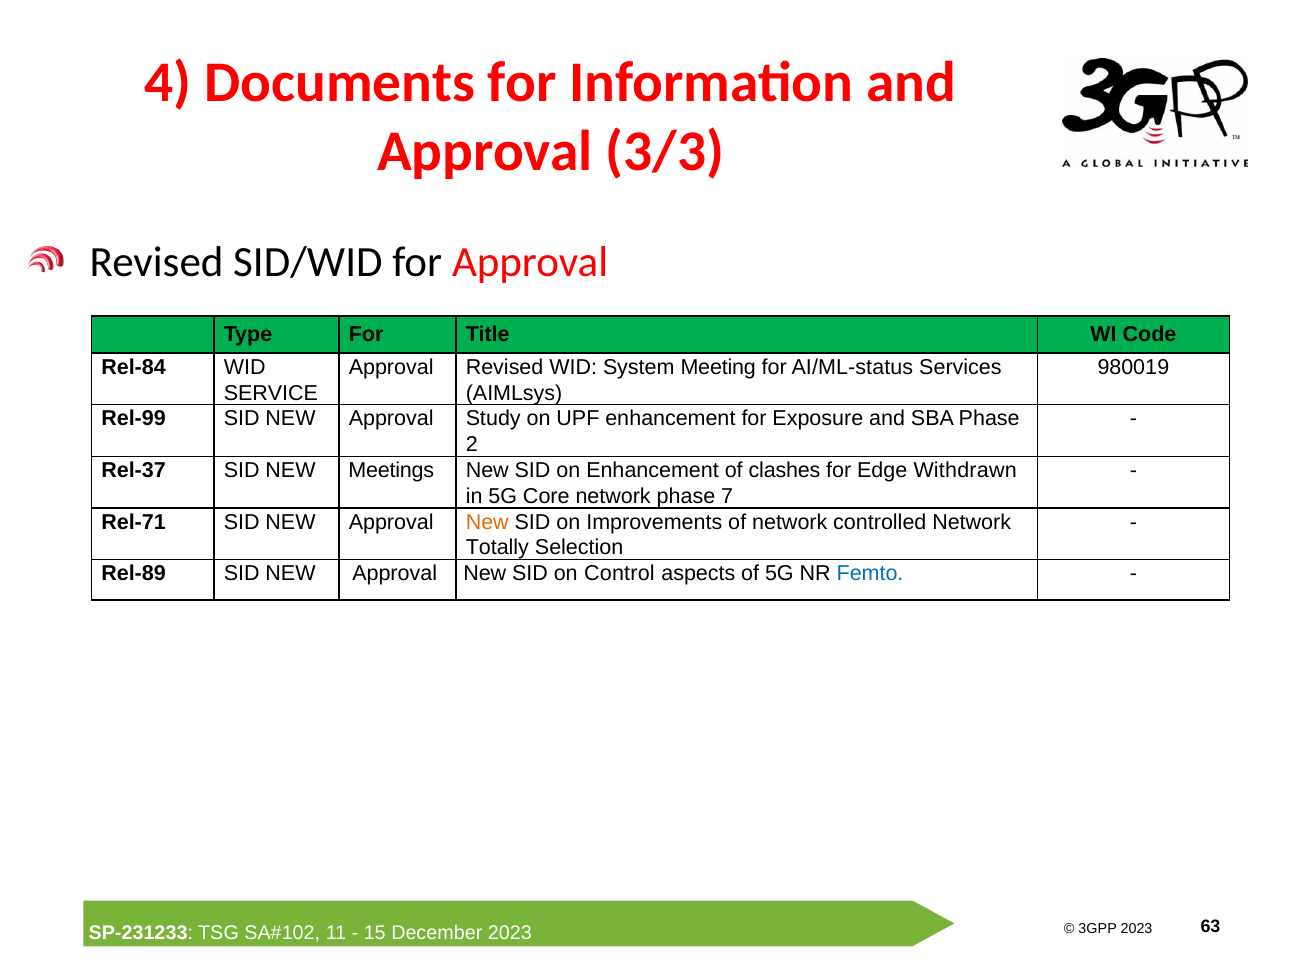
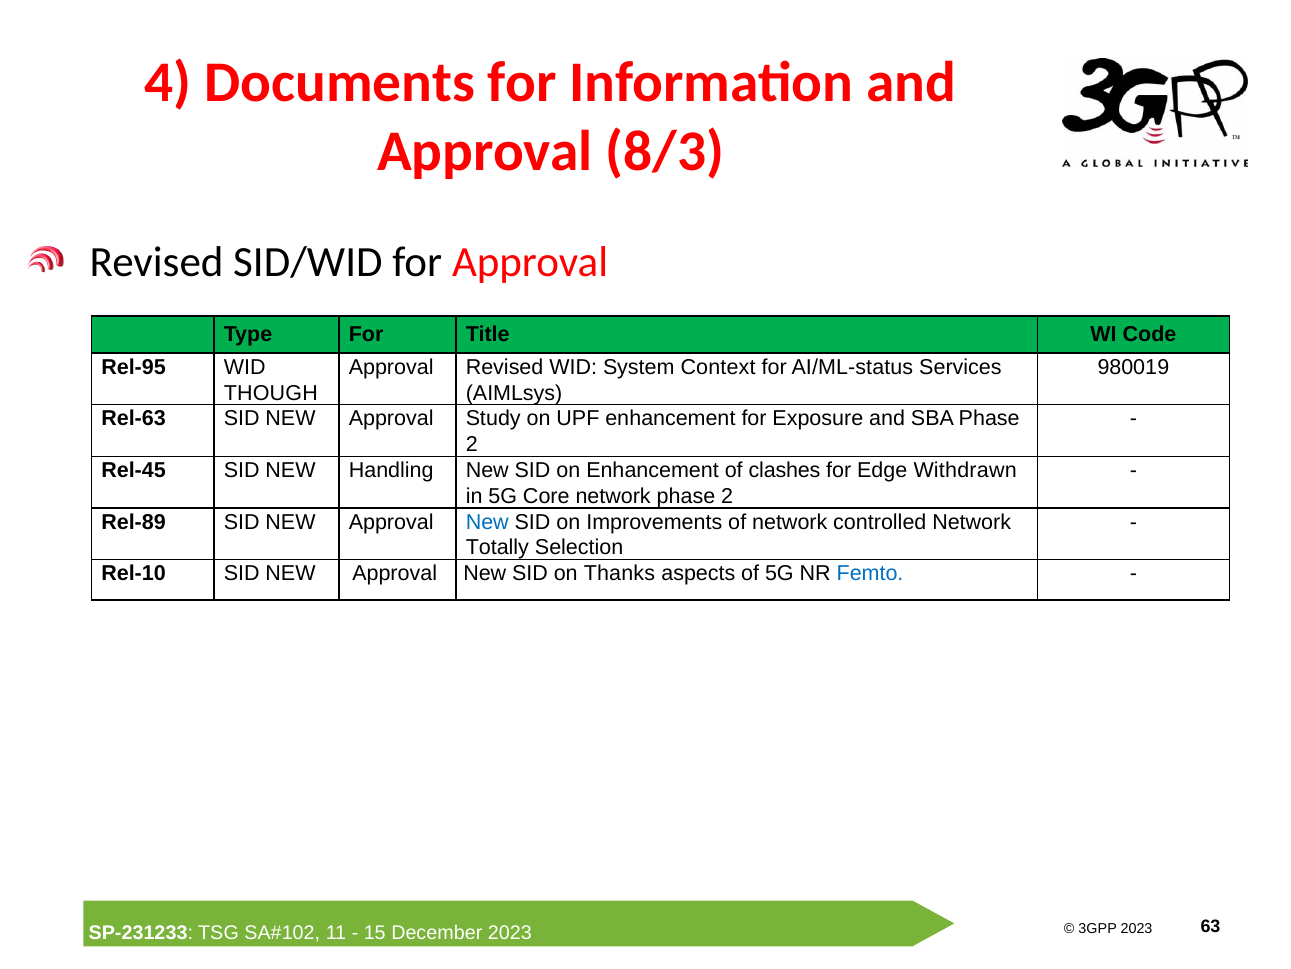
3/3: 3/3 -> 8/3
Rel-84: Rel-84 -> Rel-95
Meeting: Meeting -> Context
SERVICE: SERVICE -> THOUGH
Rel-99: Rel-99 -> Rel-63
Rel-37: Rel-37 -> Rel-45
Meetings: Meetings -> Handling
7 at (727, 496): 7 -> 2
Rel-71: Rel-71 -> Rel-89
New at (487, 522) colour: orange -> blue
Rel-89: Rel-89 -> Rel-10
Control: Control -> Thanks
